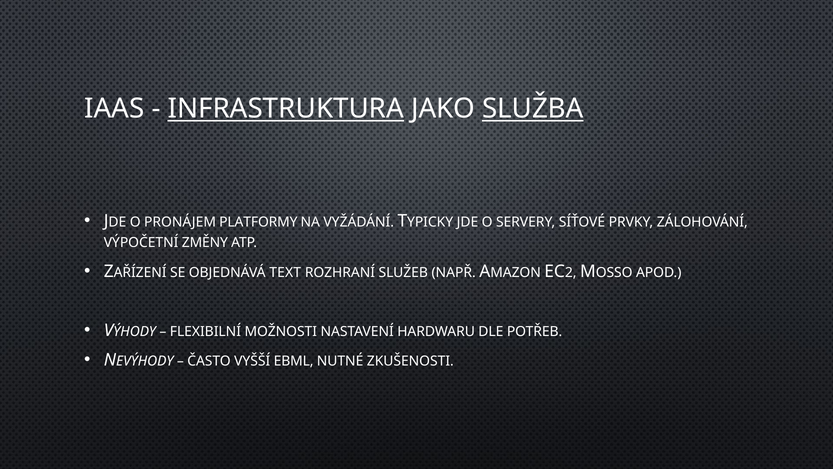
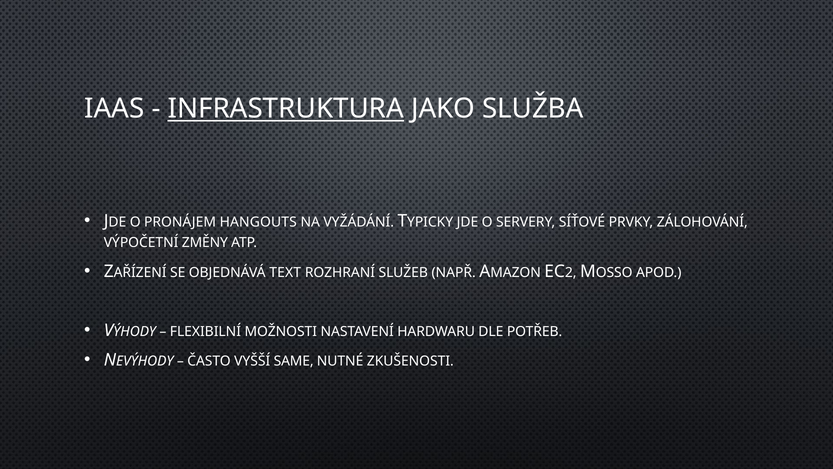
SLUŽBA underline: present -> none
PLATFORMY: PLATFORMY -> HANGOUTS
EBML: EBML -> SAME
